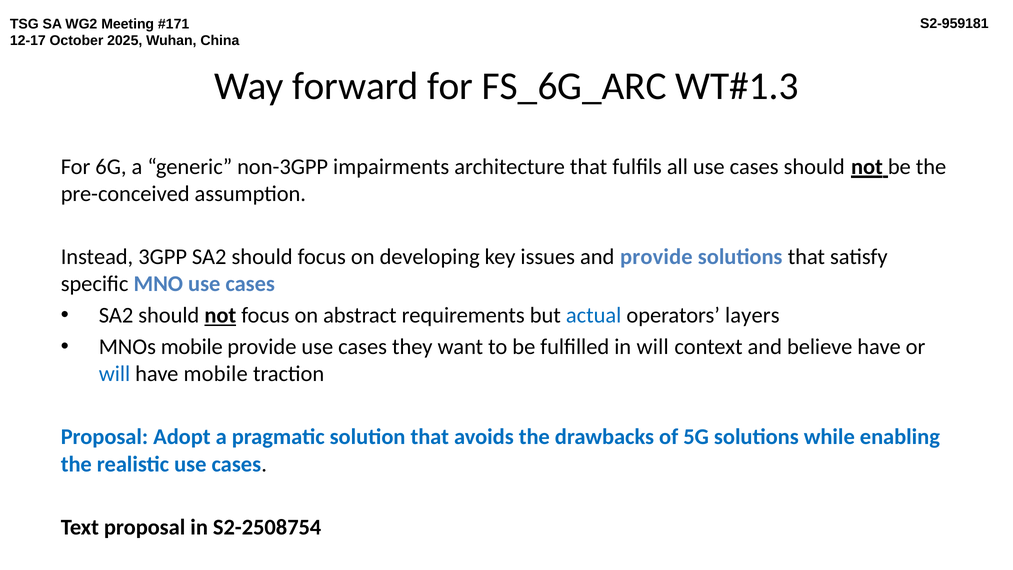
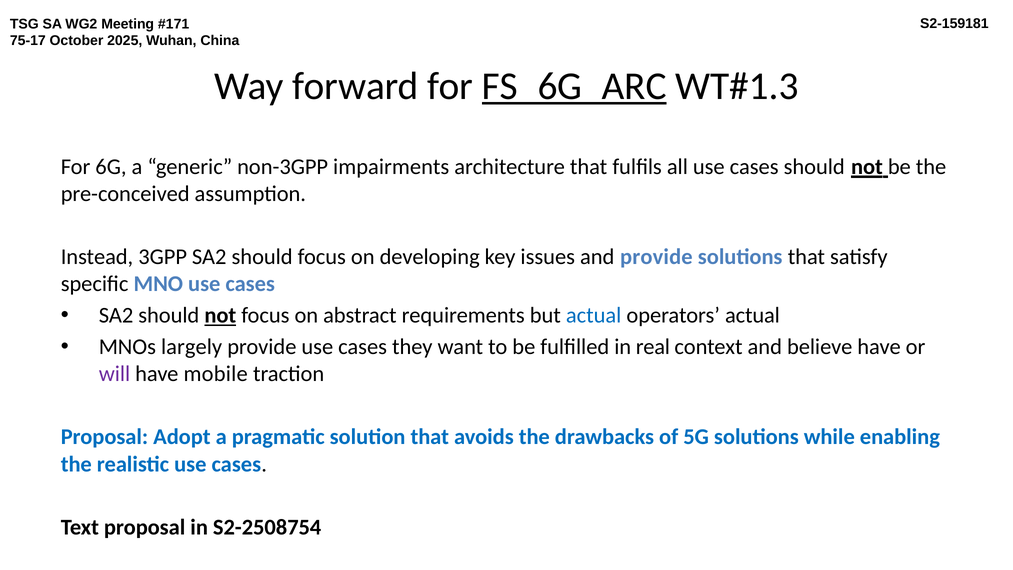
S2-959181: S2-959181 -> S2-159181
12-17: 12-17 -> 75-17
FS_6G_ARC underline: none -> present
operators layers: layers -> actual
MNOs mobile: mobile -> largely
in will: will -> real
will at (115, 374) colour: blue -> purple
